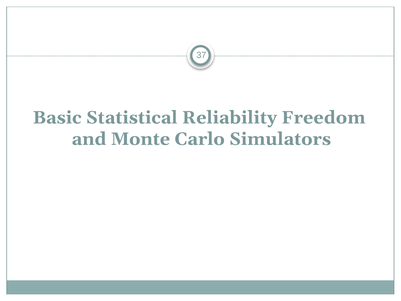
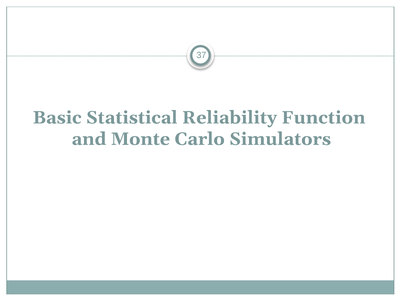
Freedom: Freedom -> Function
